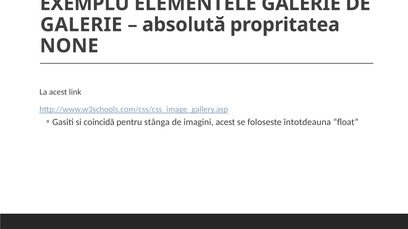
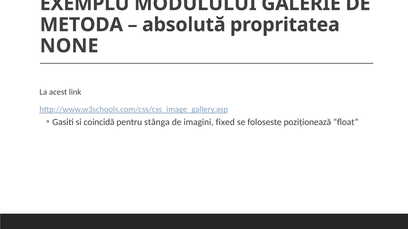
ELEMENTELE: ELEMENTELE -> MODULULUI
GALERIE at (81, 25): GALERIE -> METODA
imagini acest: acest -> fixed
întotdeauna: întotdeauna -> poziționează
